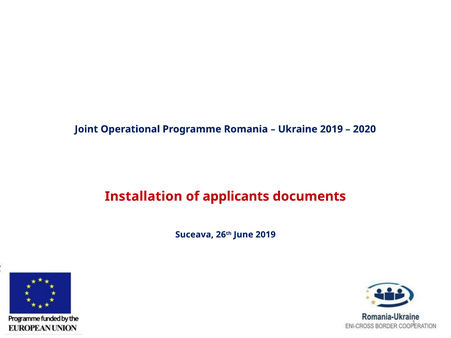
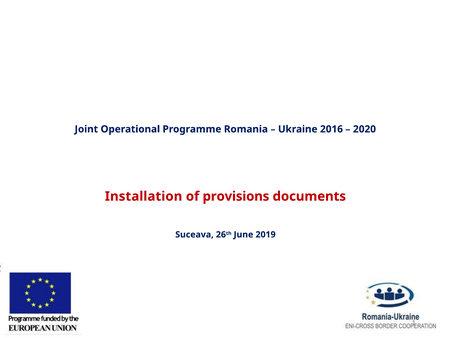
Ukraine 2019: 2019 -> 2016
applicants: applicants -> provisions
